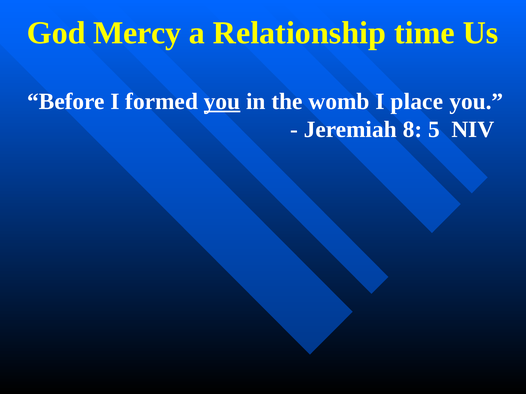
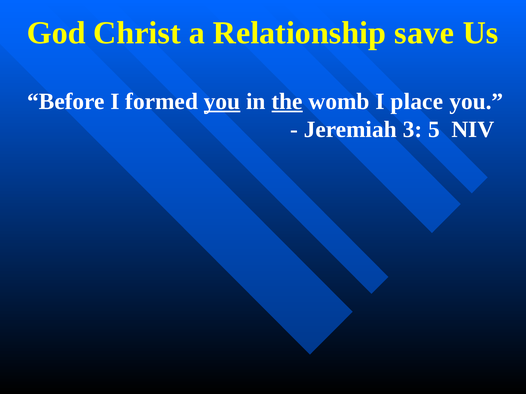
Mercy: Mercy -> Christ
time: time -> save
the underline: none -> present
8: 8 -> 3
